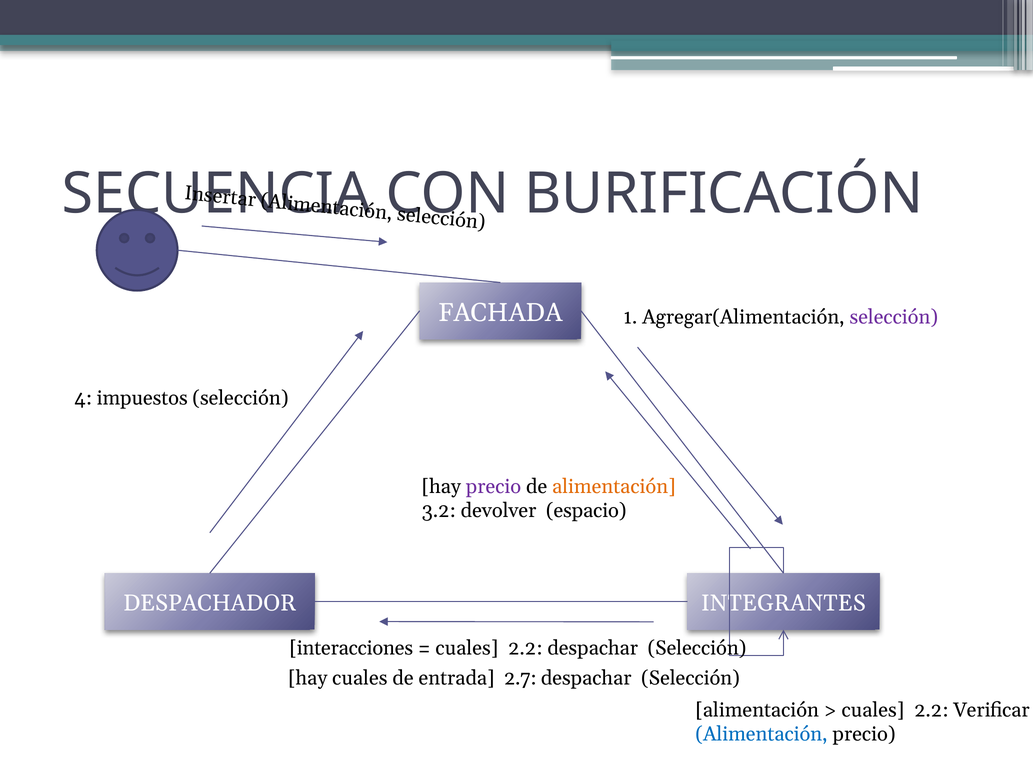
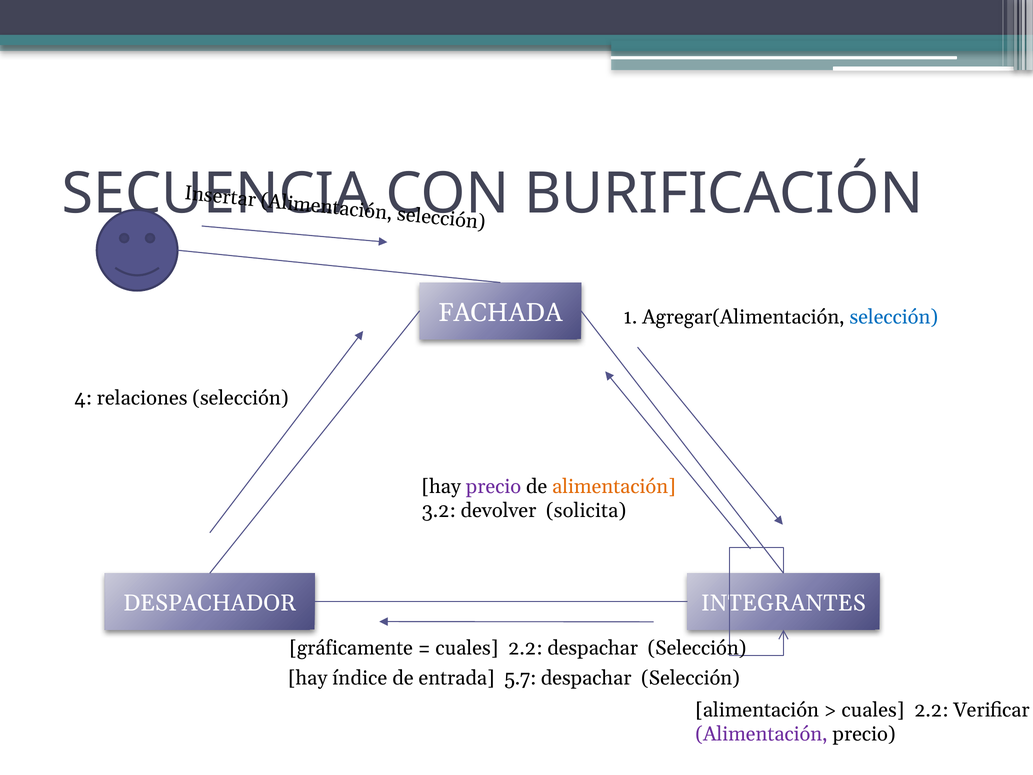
selección at (894, 317) colour: purple -> blue
impuestos: impuestos -> relaciones
espacio: espacio -> solicita
interacciones: interacciones -> gráficamente
hay cuales: cuales -> índice
2.7: 2.7 -> 5.7
Alimentación at (762, 734) colour: blue -> purple
